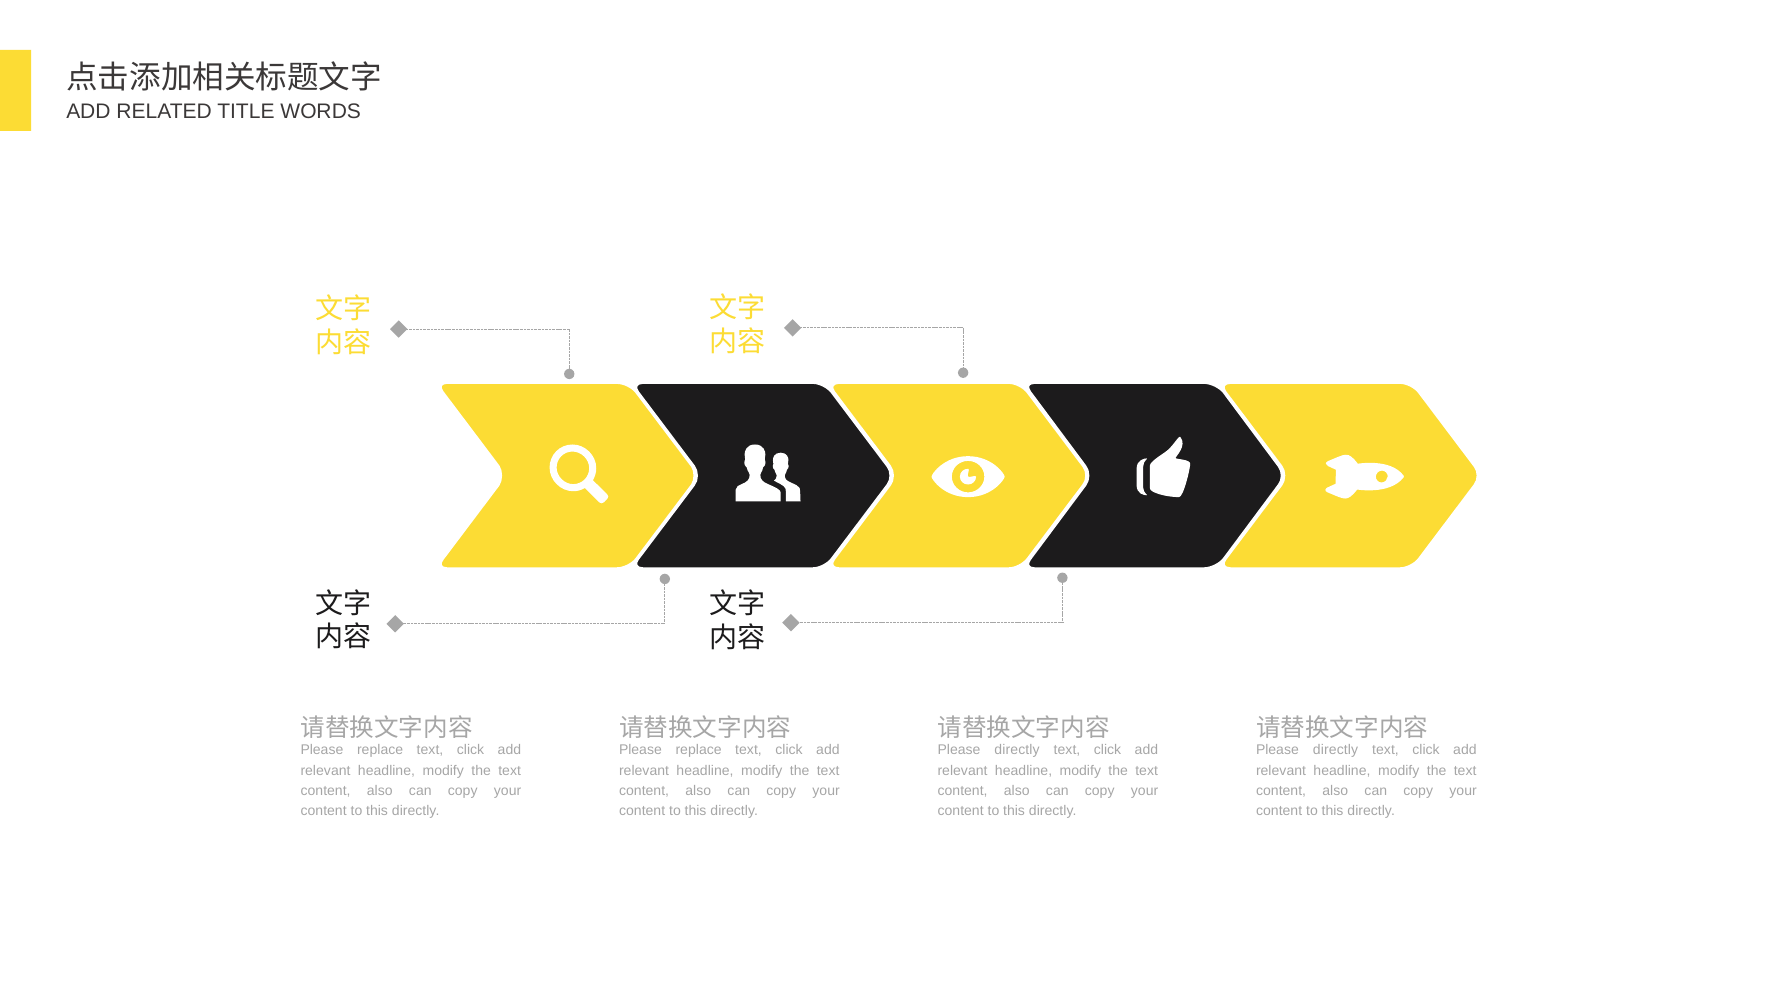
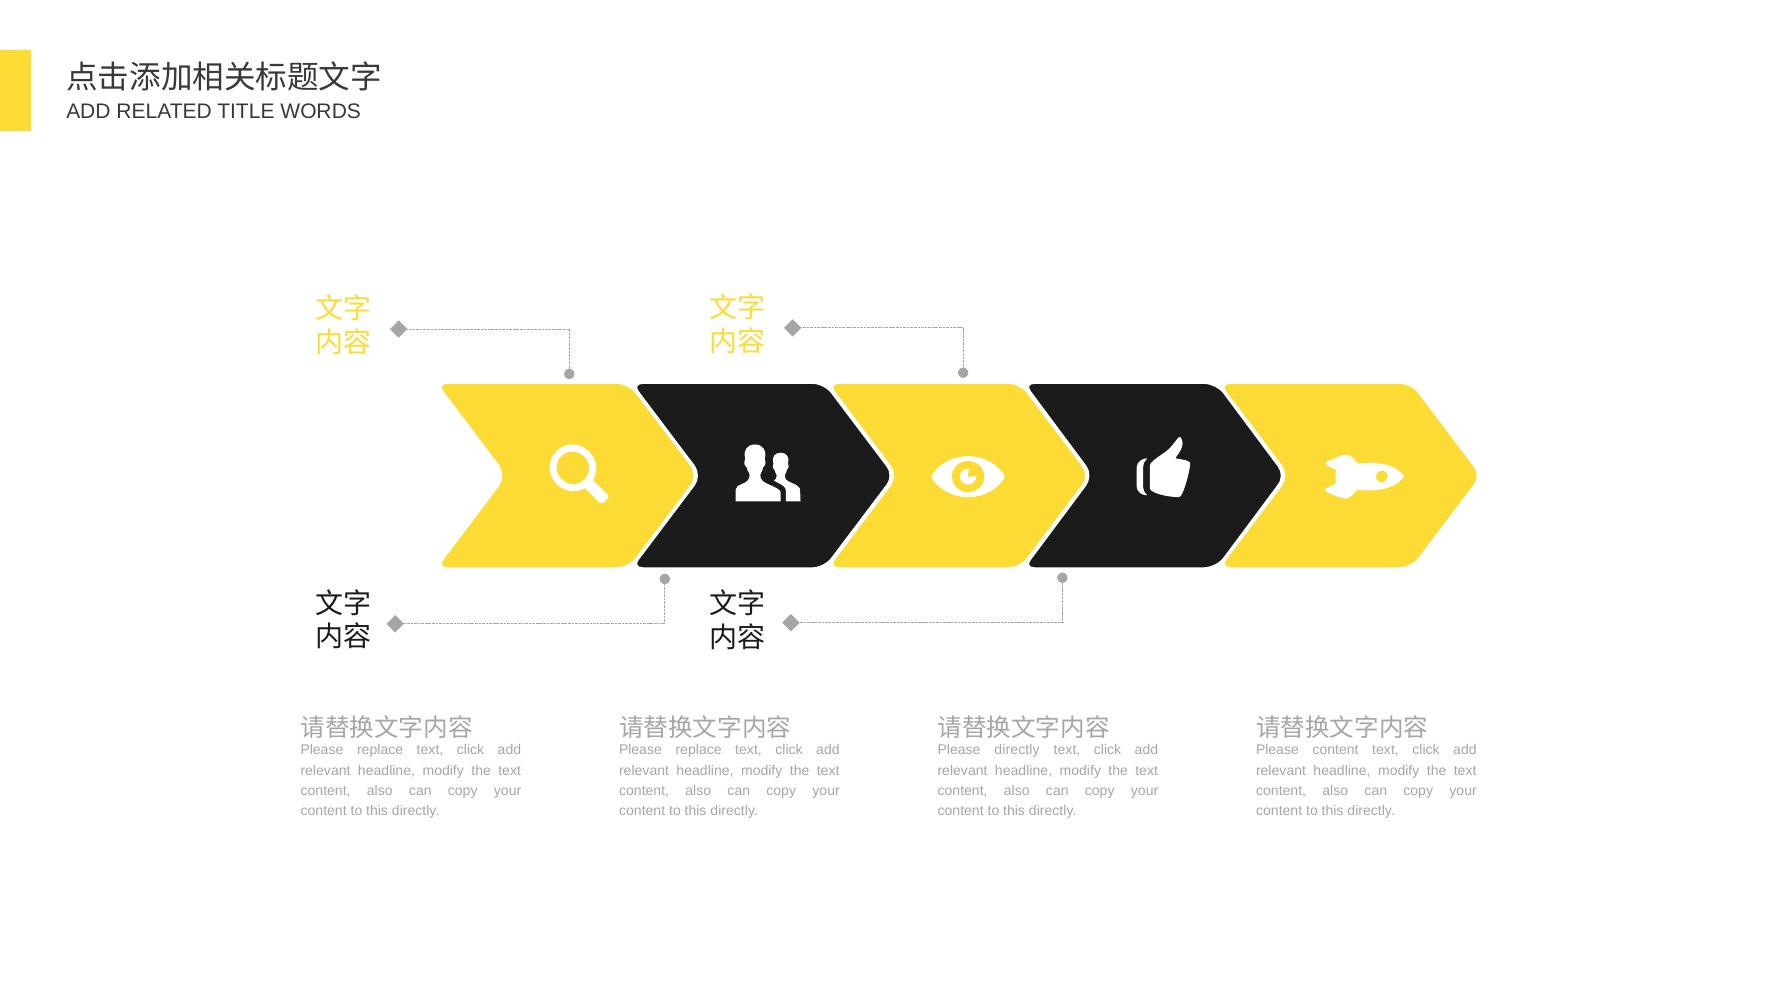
directly at (1336, 750): directly -> content
